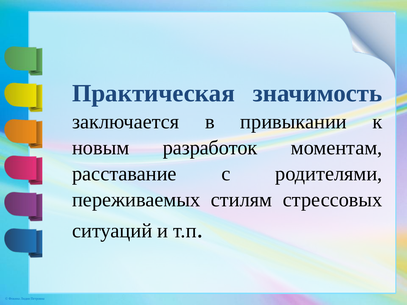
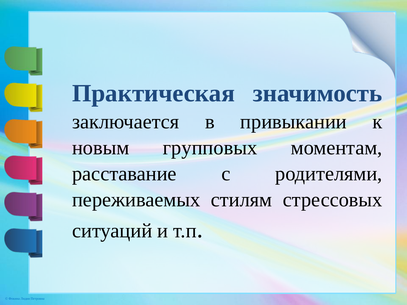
разработок: разработок -> групповых
